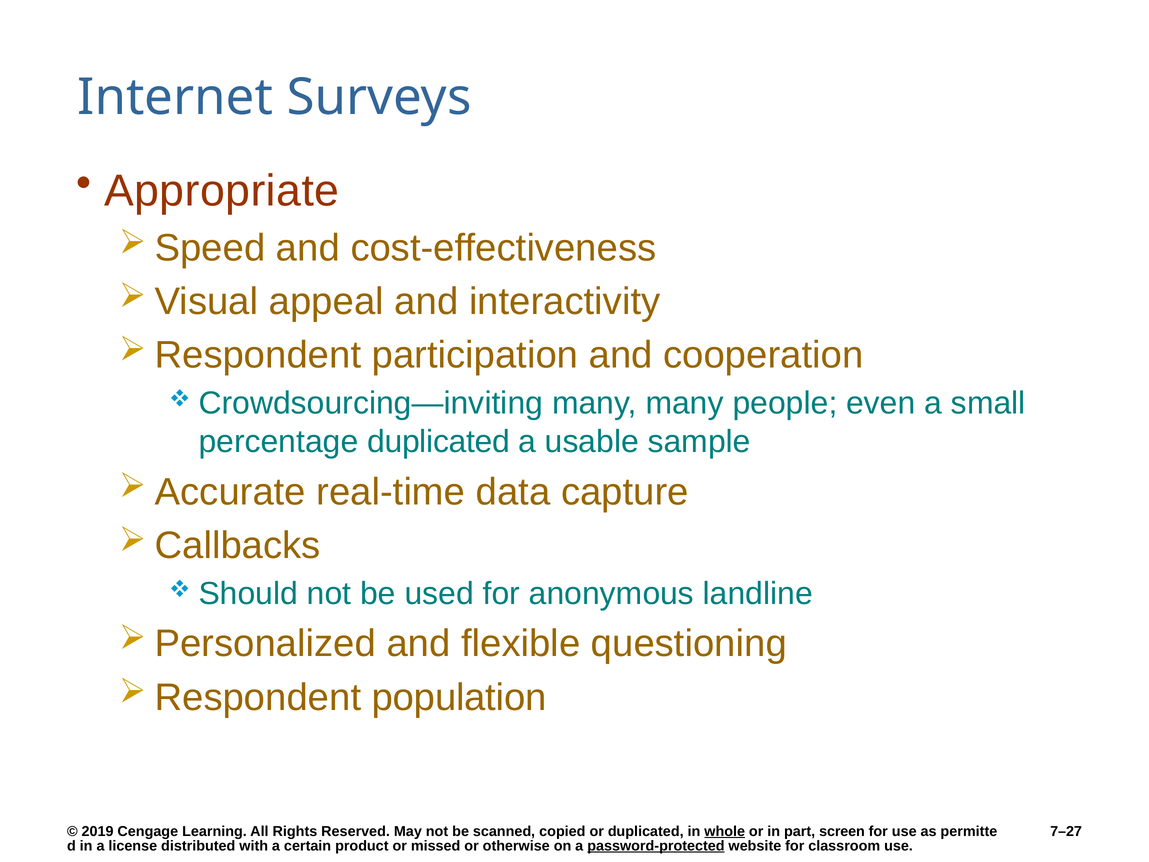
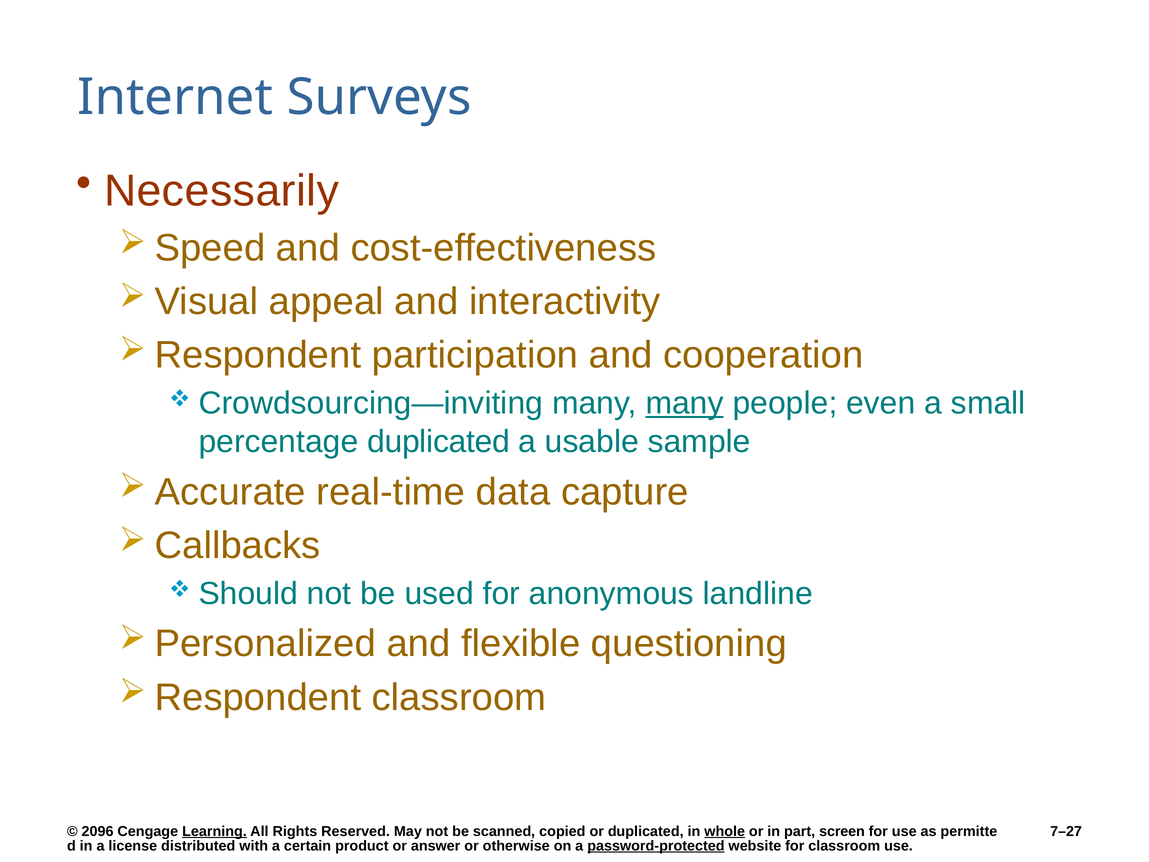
Appropriate: Appropriate -> Necessarily
many at (685, 403) underline: none -> present
population at (459, 697): population -> classroom
2019: 2019 -> 2096
Learning underline: none -> present
missed: missed -> answer
